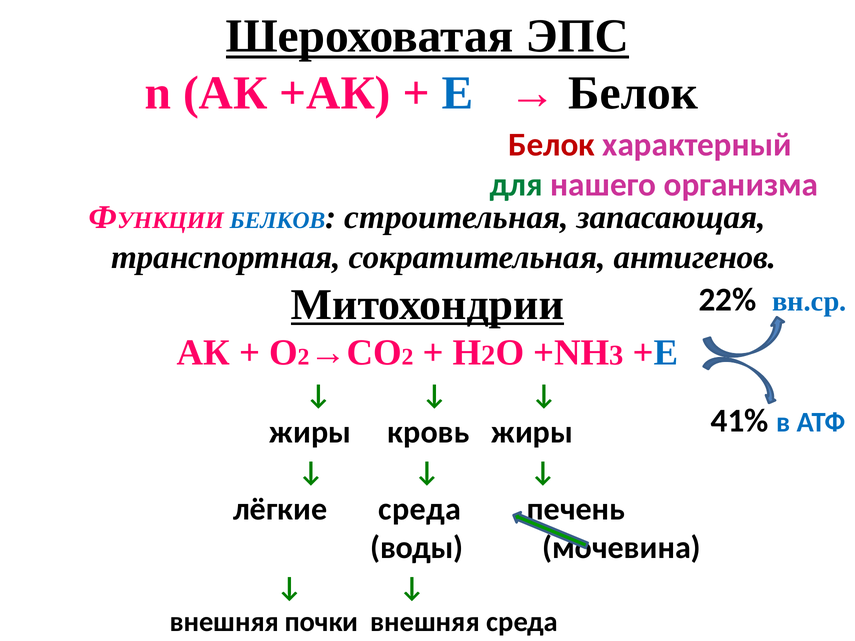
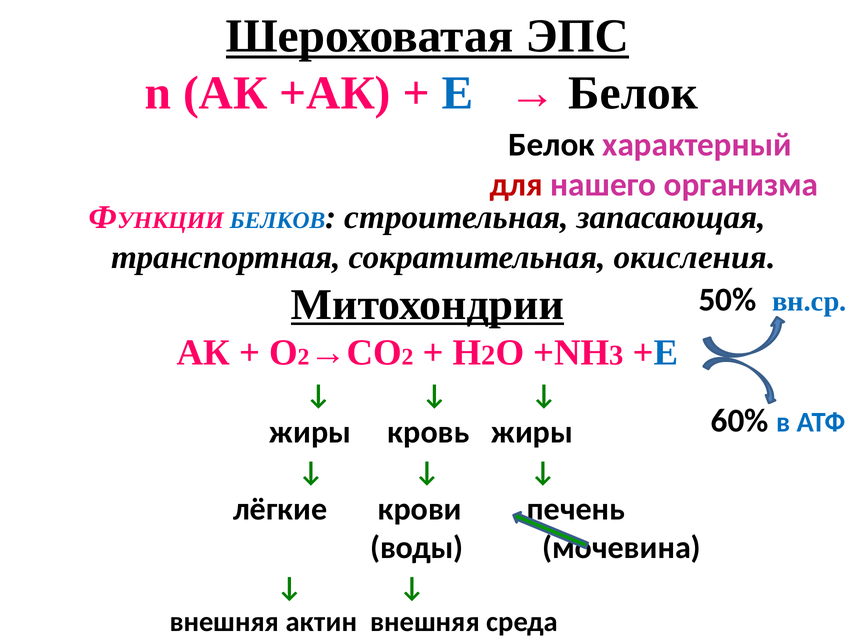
Белок at (552, 145) colour: red -> black
для colour: green -> red
антигенов: антигенов -> окисления
22%: 22% -> 50%
41%: 41% -> 60%
лёгкие среда: среда -> крови
почки: почки -> актин
